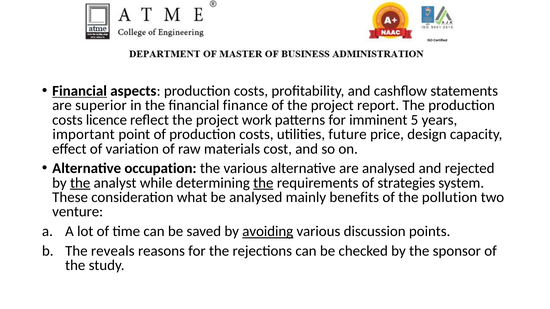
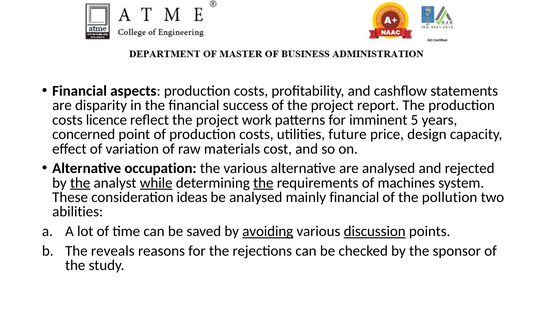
Financial at (80, 91) underline: present -> none
superior: superior -> disparity
finance: finance -> success
important: important -> concerned
while underline: none -> present
strategies: strategies -> machines
what: what -> ideas
mainly benefits: benefits -> financial
venture: venture -> abilities
discussion underline: none -> present
